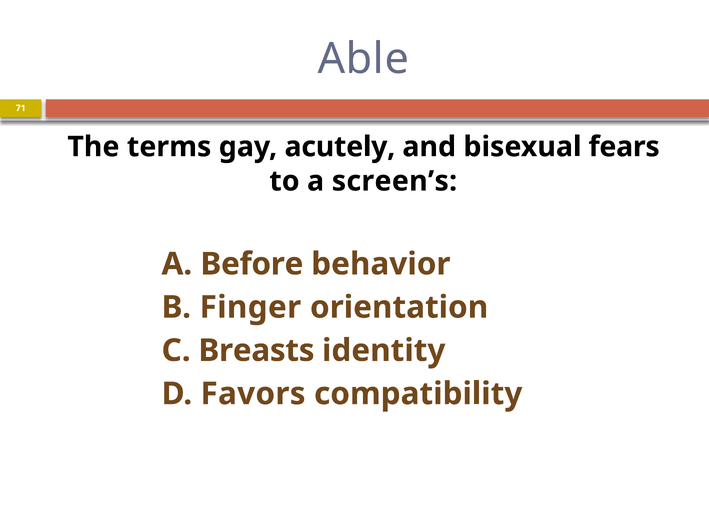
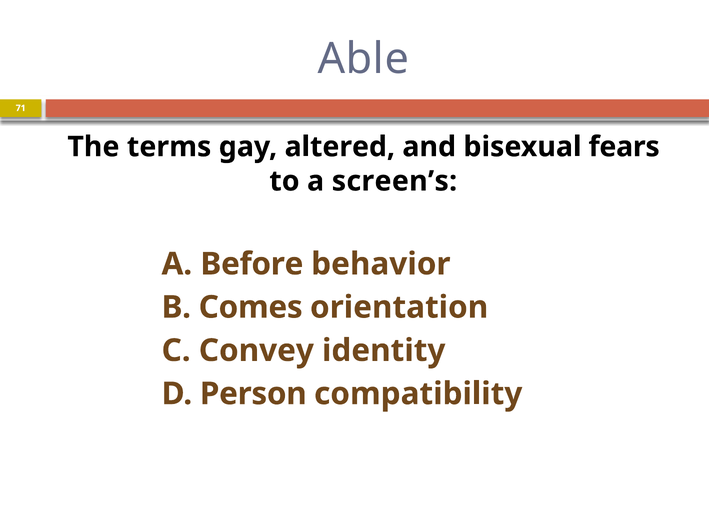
acutely: acutely -> altered
Finger: Finger -> Comes
Breasts: Breasts -> Convey
Favors: Favors -> Person
